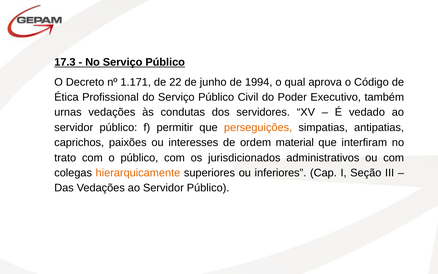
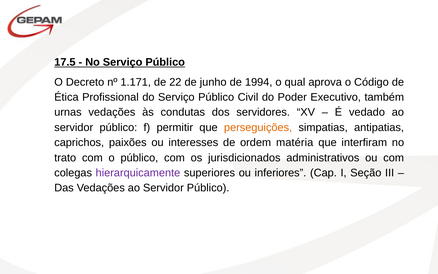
17.3: 17.3 -> 17.5
material: material -> matéria
hierarquicamente colour: orange -> purple
